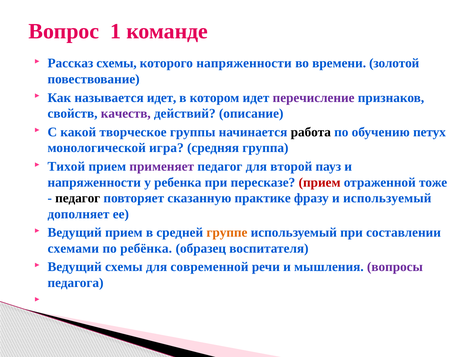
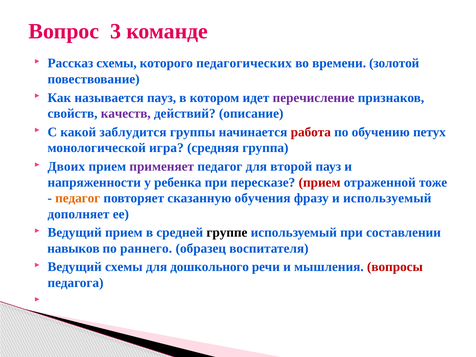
1: 1 -> 3
которого напряженности: напряженности -> педагогических
называется идет: идет -> пауз
творческое: творческое -> заблудится
работа colour: black -> red
Тихой: Тихой -> Двоих
педагог at (78, 198) colour: black -> orange
практике: практике -> обучения
группе colour: orange -> black
схемами: схемами -> навыков
ребёнка: ребёнка -> раннего
современной: современной -> дошкольного
вопросы colour: purple -> red
